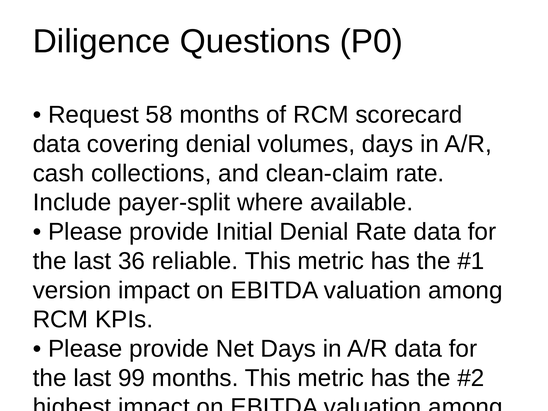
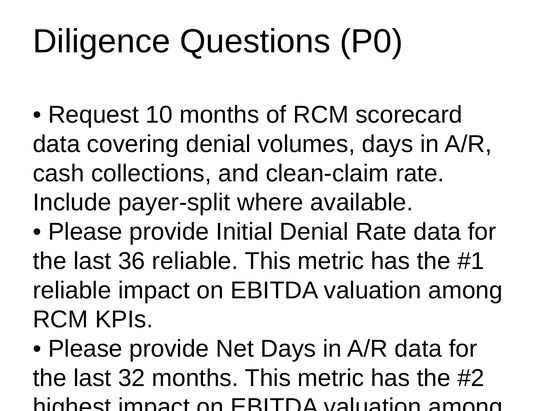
58: 58 -> 10
version at (72, 290): version -> reliable
99: 99 -> 32
